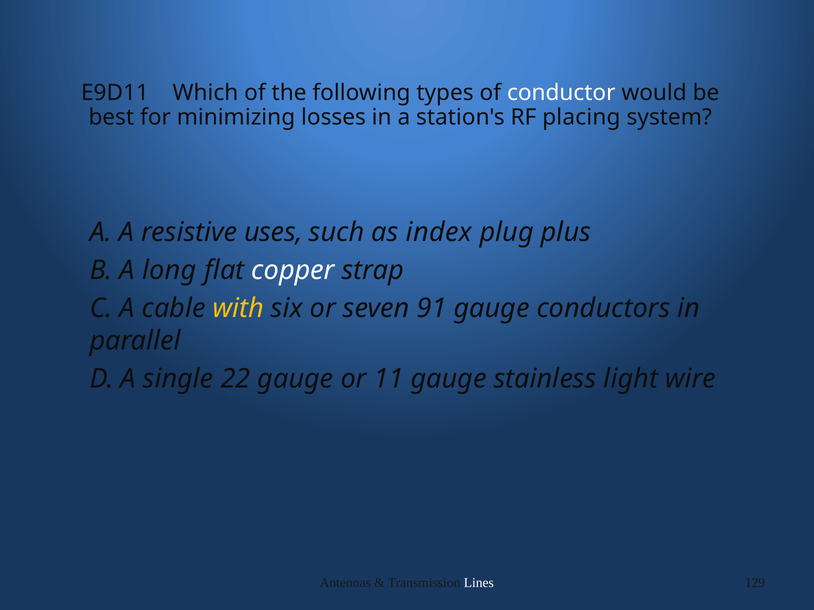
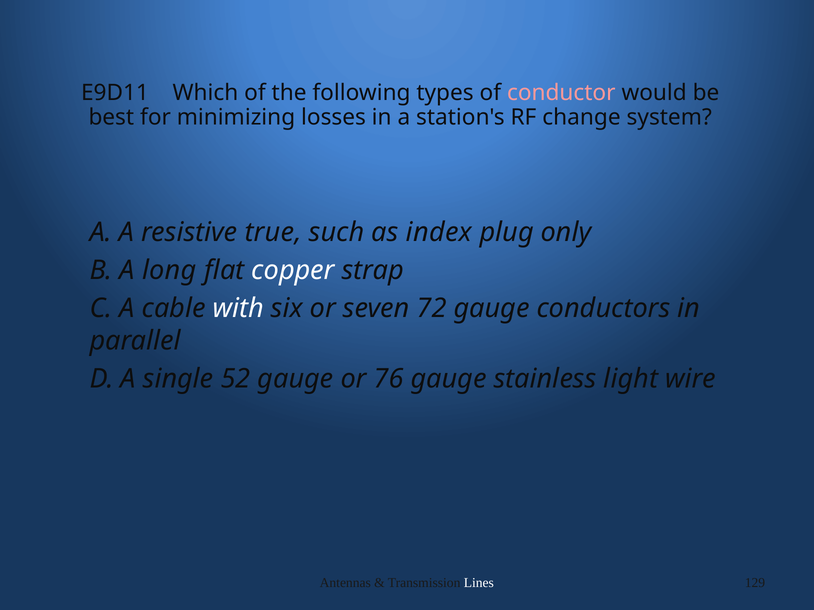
conductor colour: white -> pink
placing: placing -> change
uses: uses -> true
plus: plus -> only
with colour: yellow -> white
91: 91 -> 72
22: 22 -> 52
11: 11 -> 76
